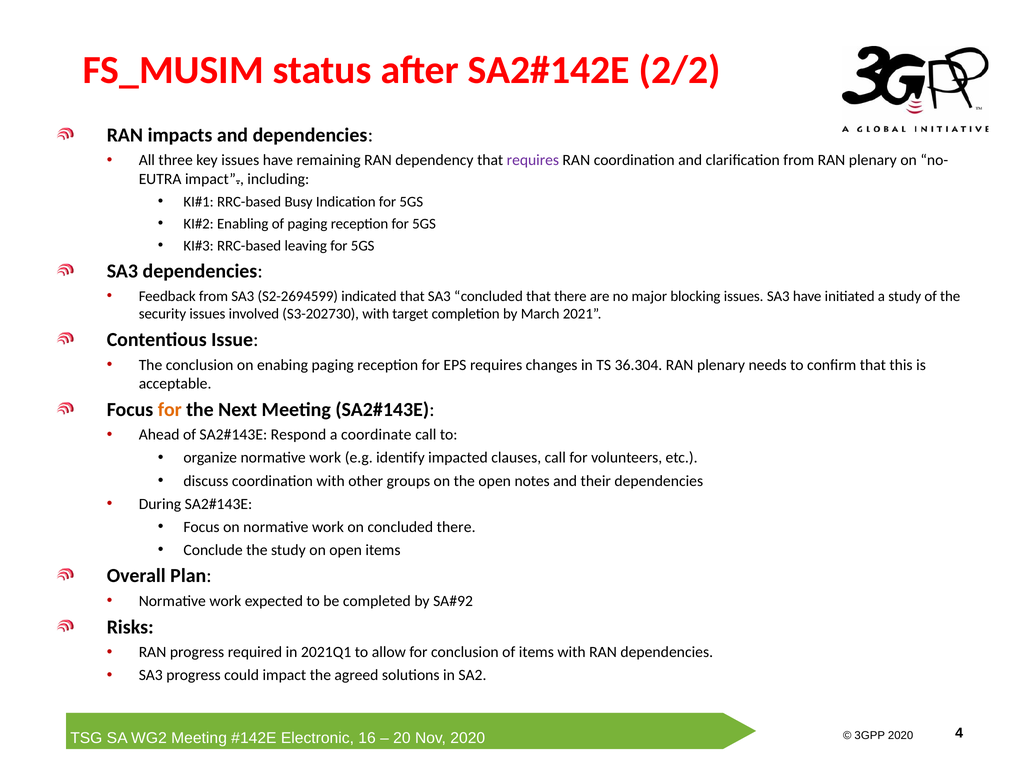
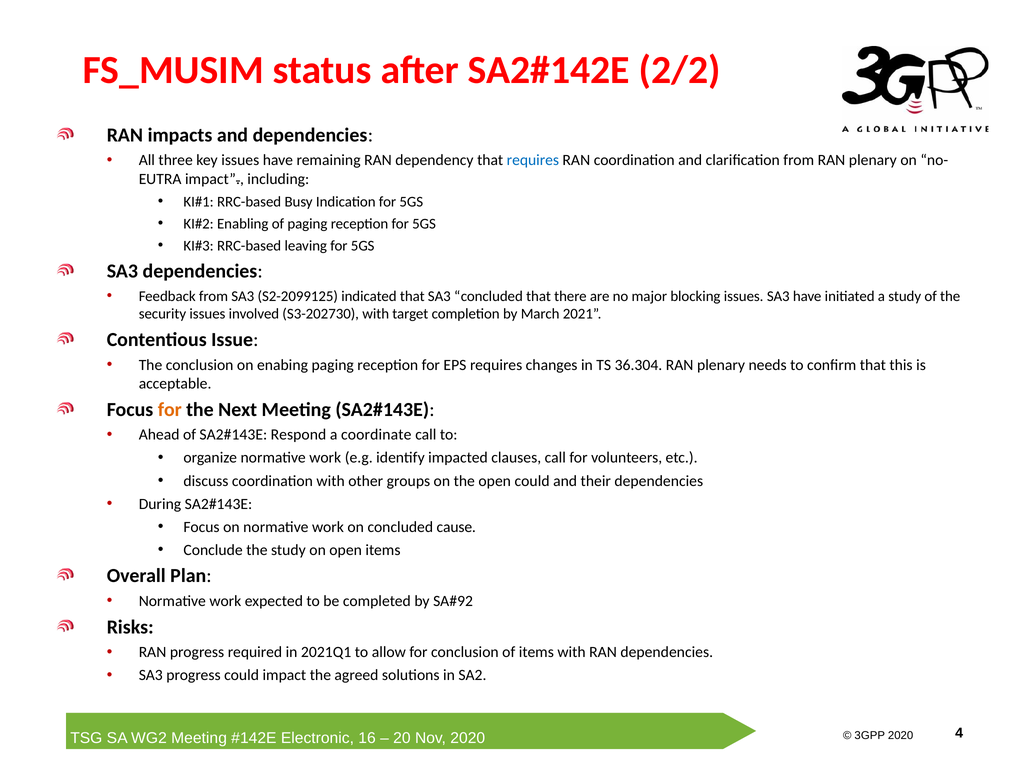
requires at (533, 160) colour: purple -> blue
S2-2694599: S2-2694599 -> S2-2099125
open notes: notes -> could
concluded there: there -> cause
